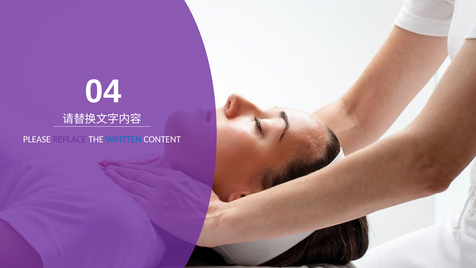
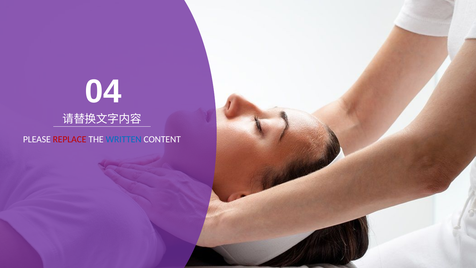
REPLACE colour: purple -> red
